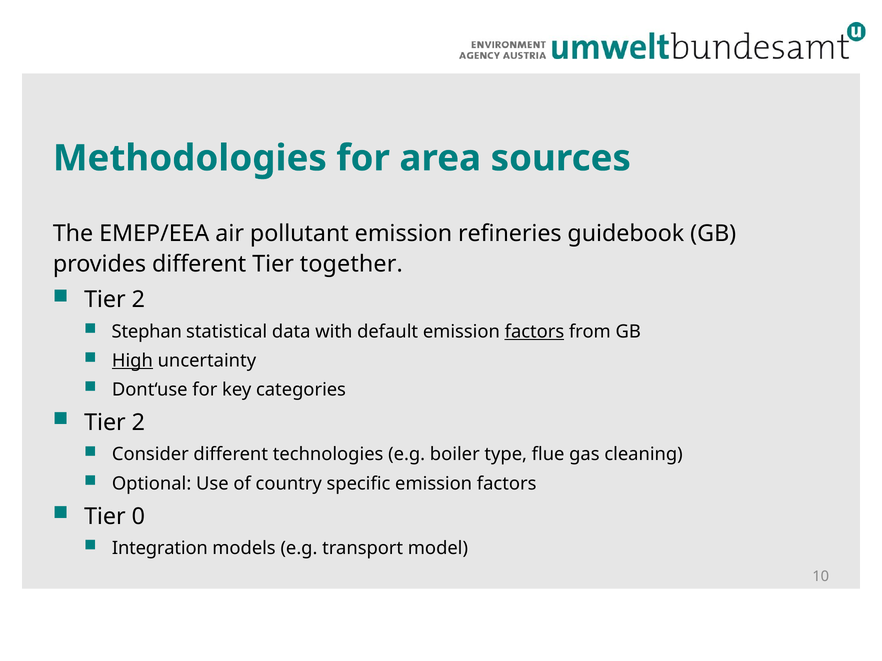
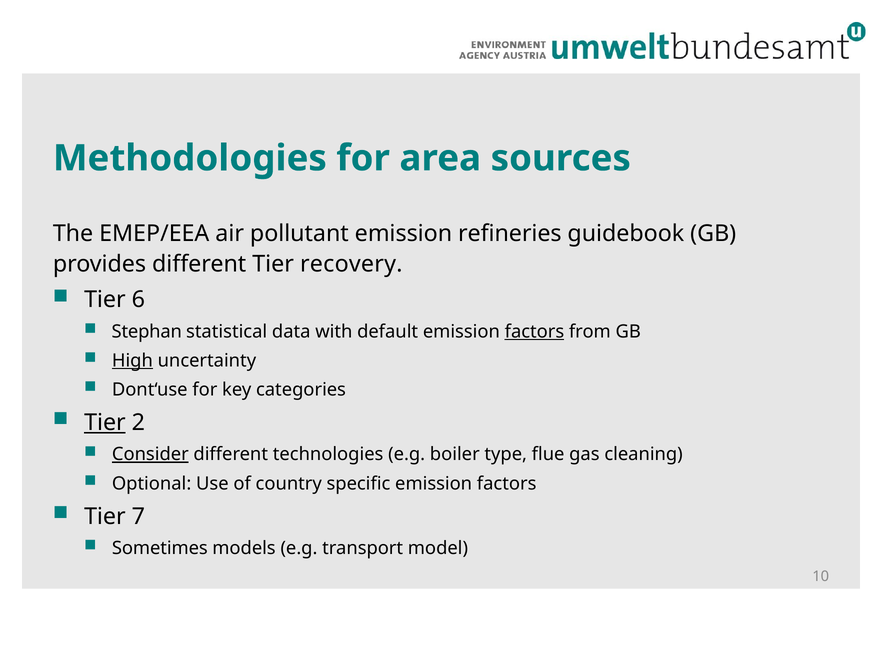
together: together -> recovery
2 at (138, 300): 2 -> 6
Tier at (105, 423) underline: none -> present
Consider underline: none -> present
0: 0 -> 7
Integration: Integration -> Sometimes
